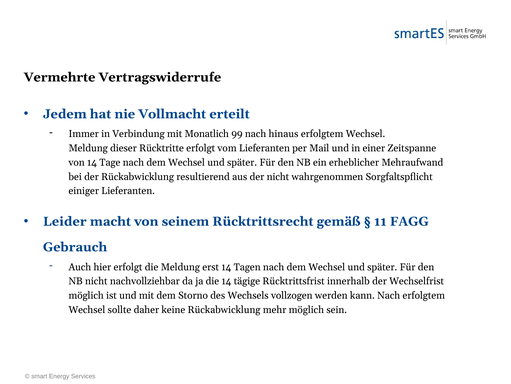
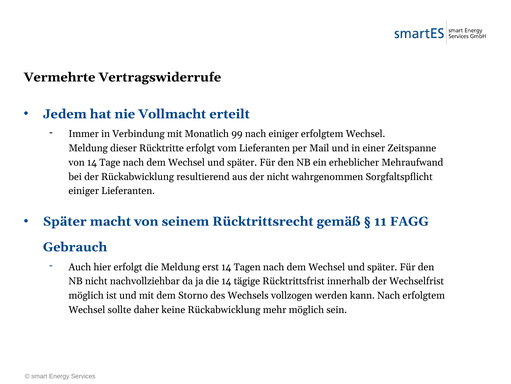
nach hinaus: hinaus -> einiger
Leider at (65, 221): Leider -> Später
